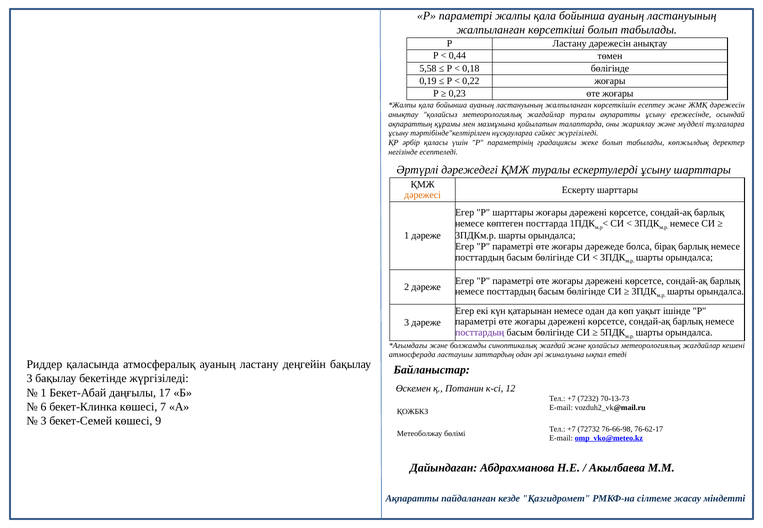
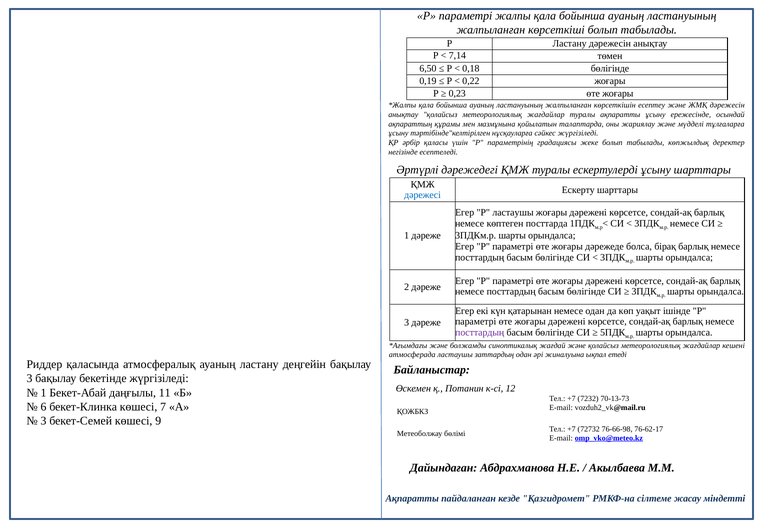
0,44: 0,44 -> 7,14
5,58: 5,58 -> 6,50
дәрежесі colour: orange -> blue
Р шарттары: шарттары -> ластаушы
17: 17 -> 11
